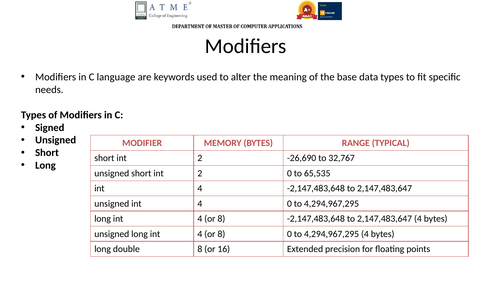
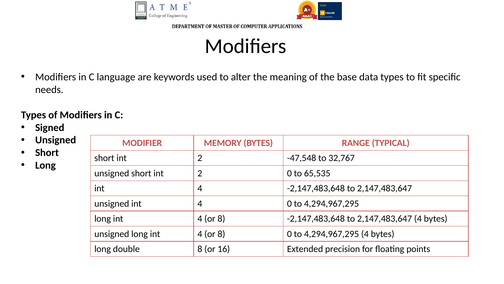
-26,690: -26,690 -> -47,548
